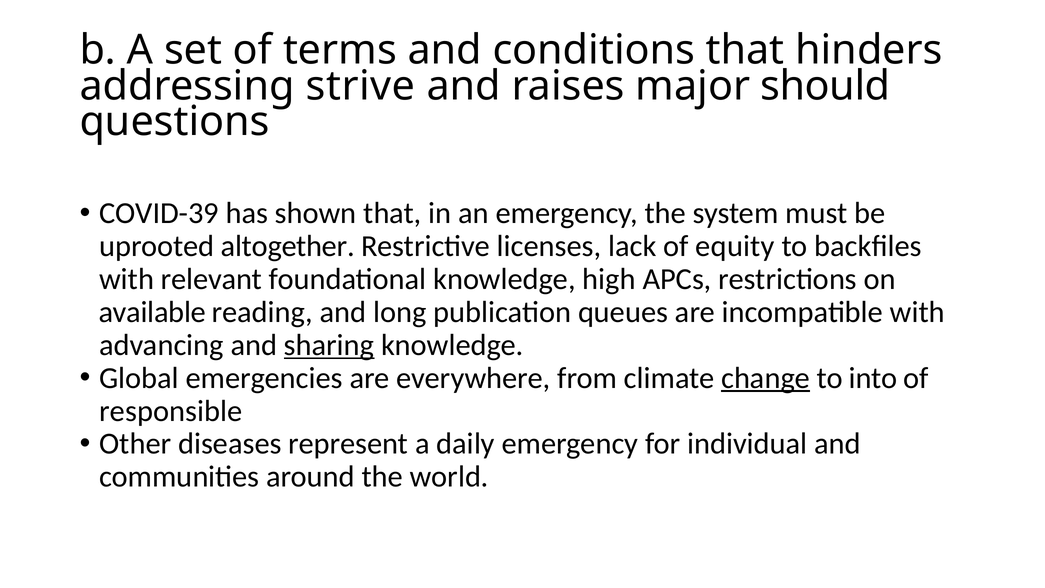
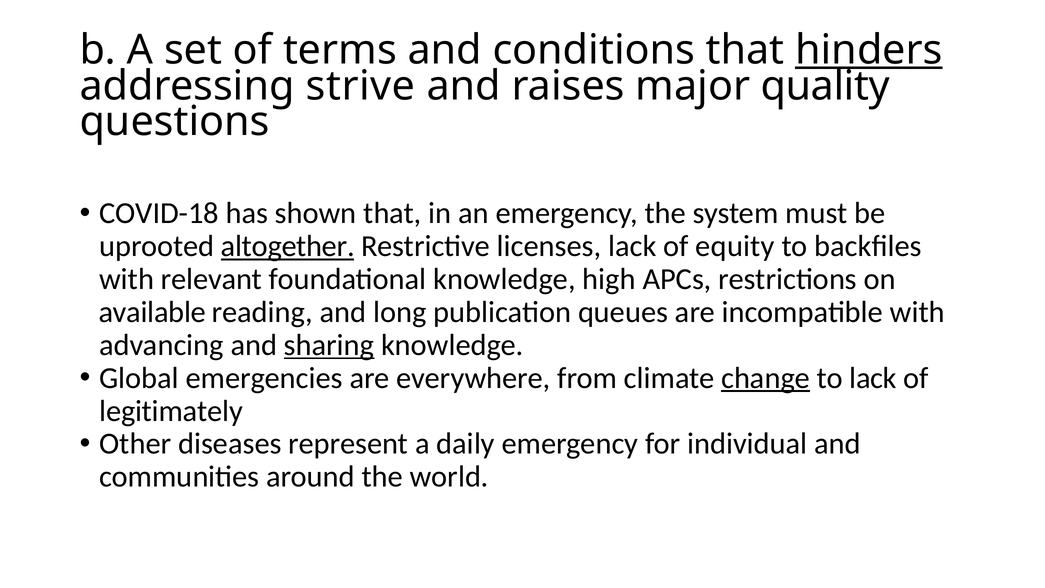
hinders underline: none -> present
should: should -> quality
COVID-39: COVID-39 -> COVID-18
altogether underline: none -> present
to into: into -> lack
responsible: responsible -> legitimately
